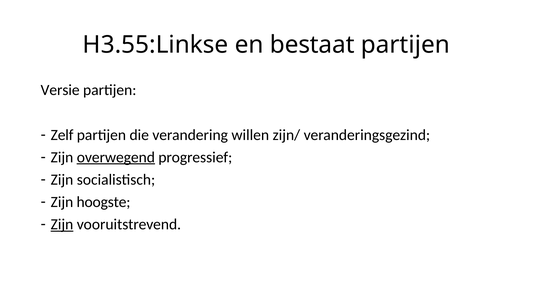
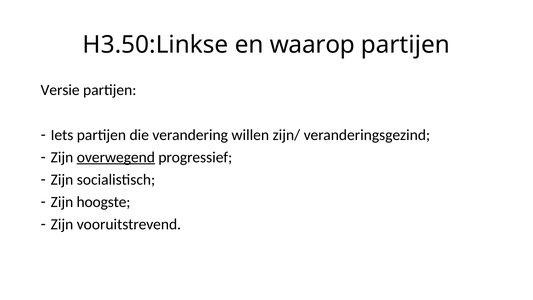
H3.55:Linkse: H3.55:Linkse -> H3.50:Linkse
bestaat: bestaat -> waarop
Zelf: Zelf -> Iets
Zijn at (62, 224) underline: present -> none
